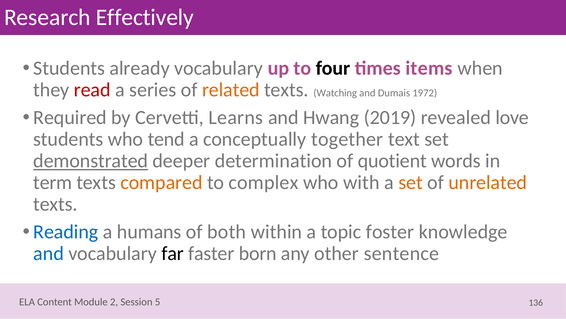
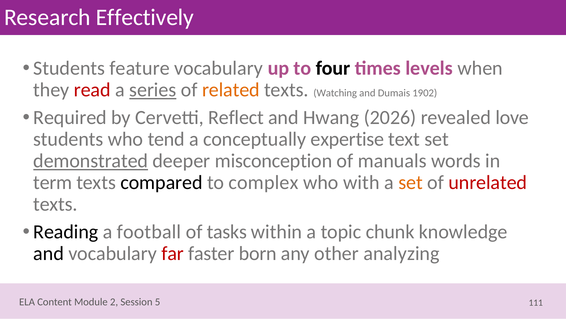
already: already -> feature
items: items -> levels
series underline: none -> present
1972: 1972 -> 1902
Learns: Learns -> Reflect
2019: 2019 -> 2026
together: together -> expertise
determination: determination -> misconception
quotient: quotient -> manuals
compared colour: orange -> black
unrelated colour: orange -> red
Reading colour: blue -> black
humans: humans -> football
both: both -> tasks
foster: foster -> chunk
and at (49, 253) colour: blue -> black
far colour: black -> red
sentence: sentence -> analyzing
136: 136 -> 111
